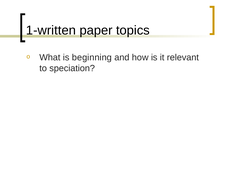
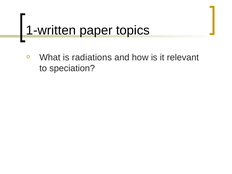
beginning: beginning -> radiations
